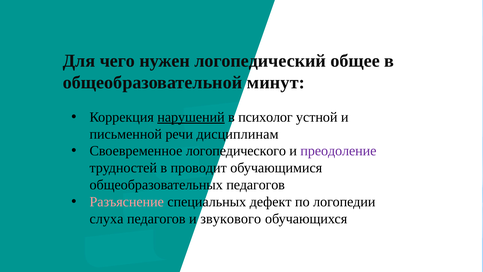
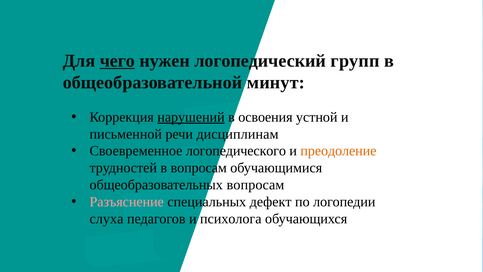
чего underline: none -> present
общее: общее -> групп
психолог: психолог -> освоения
преодоление colour: purple -> orange
в проводит: проводит -> вопросам
общеобразовательных педагогов: педагогов -> вопросам
звукового: звукового -> психолога
